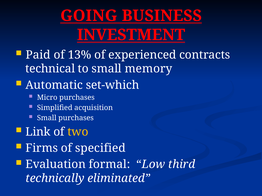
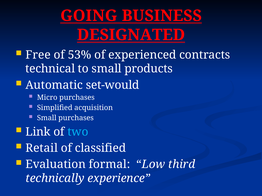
INVESTMENT: INVESTMENT -> DESIGNATED
Paid: Paid -> Free
13%: 13% -> 53%
memory: memory -> products
set-which: set-which -> set-would
two colour: yellow -> light blue
Firms: Firms -> Retail
specified: specified -> classified
eliminated: eliminated -> experience
